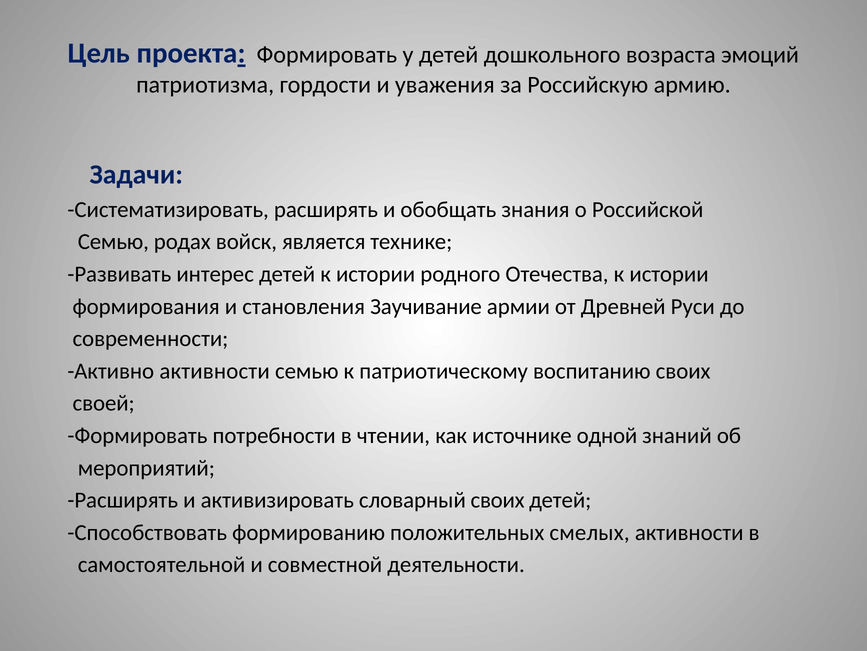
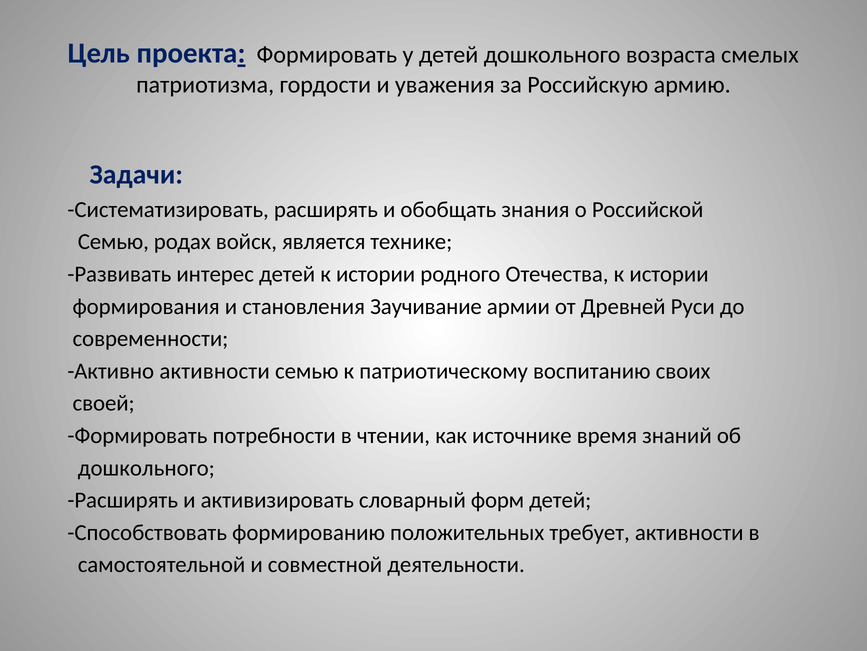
эмоций: эмоций -> смелых
одной: одной -> время
мероприятий at (146, 467): мероприятий -> дошкольного
словарный своих: своих -> форм
смелых: смелых -> требует
